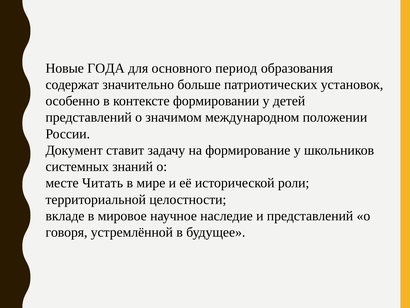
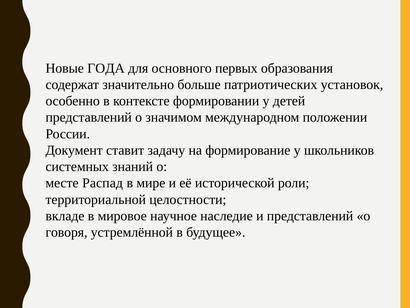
период: период -> первых
Читать: Читать -> Распад
